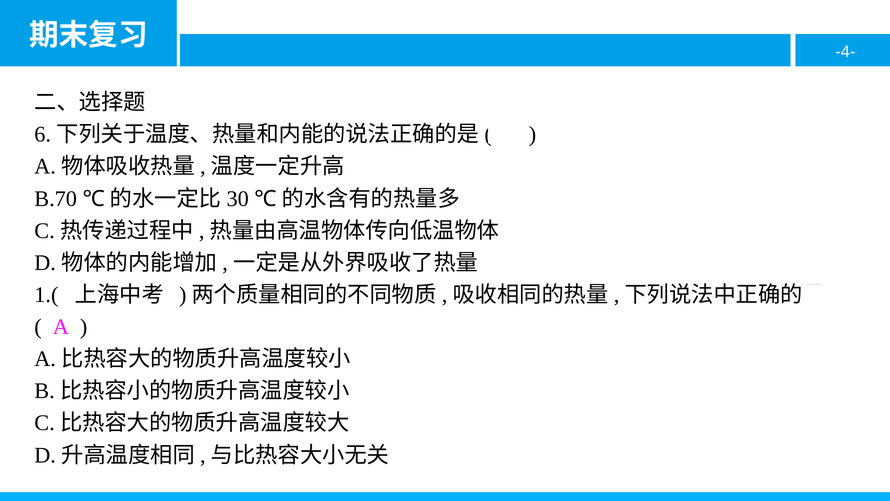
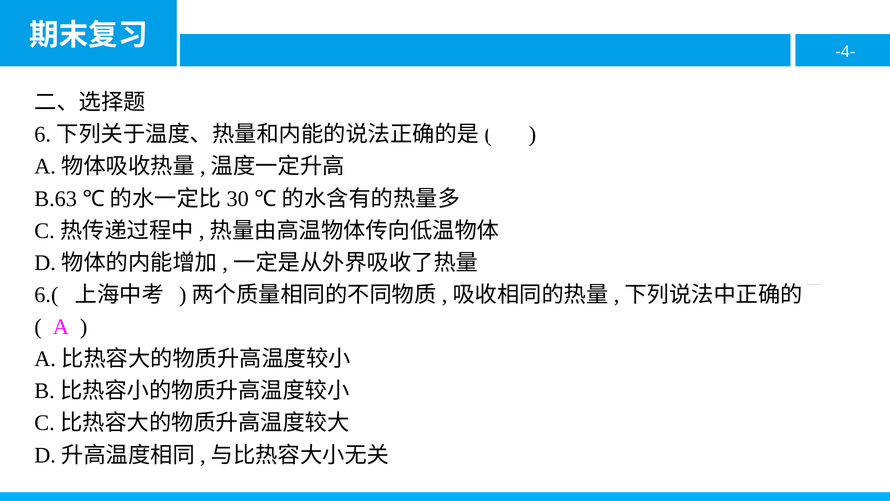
B.70: B.70 -> B.63
1.(: 1.( -> 6.(
